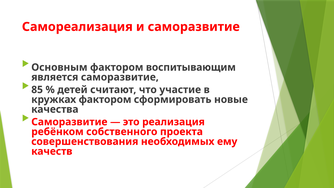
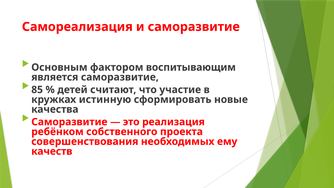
кружках фактором: фактором -> истинную
